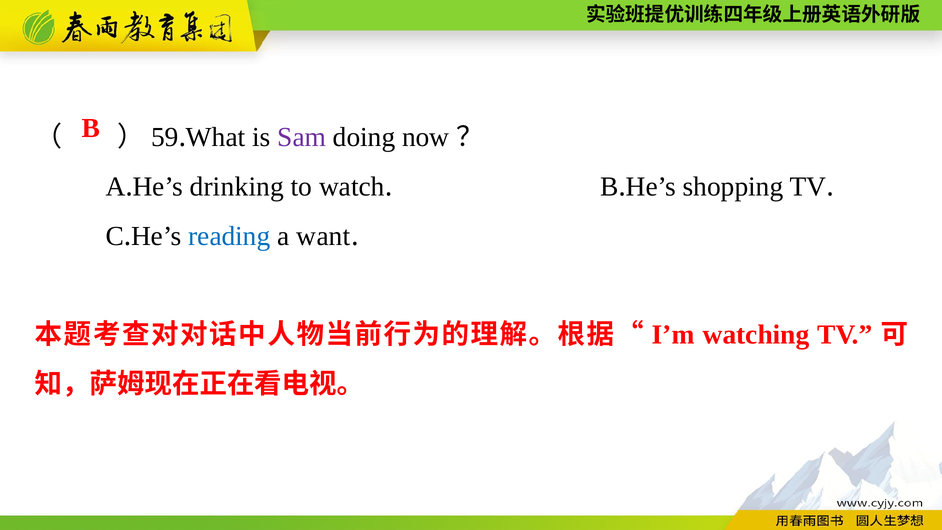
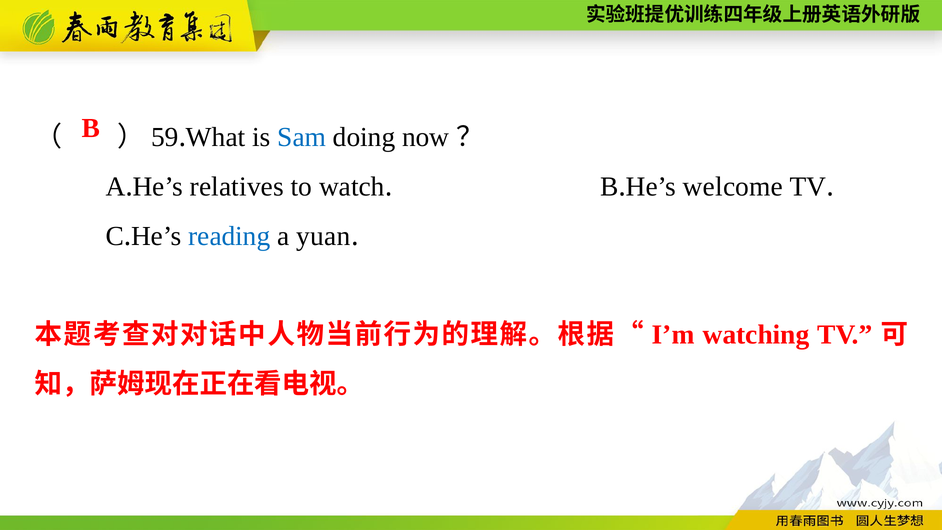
Sam colour: purple -> blue
drinking: drinking -> relatives
shopping: shopping -> welcome
want: want -> yuan
